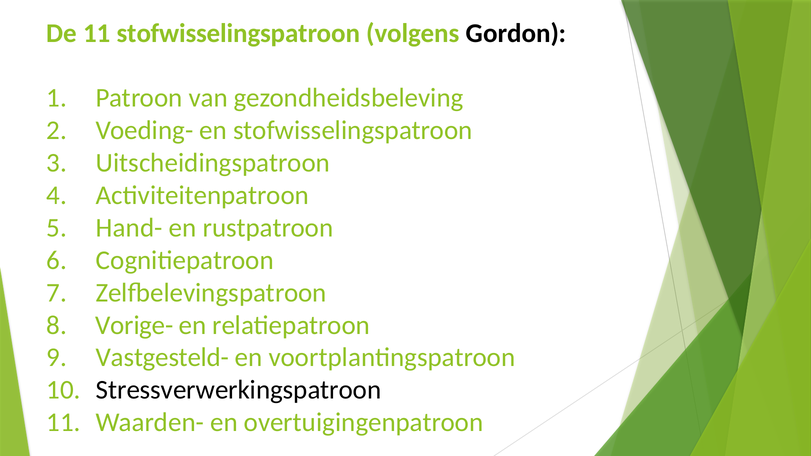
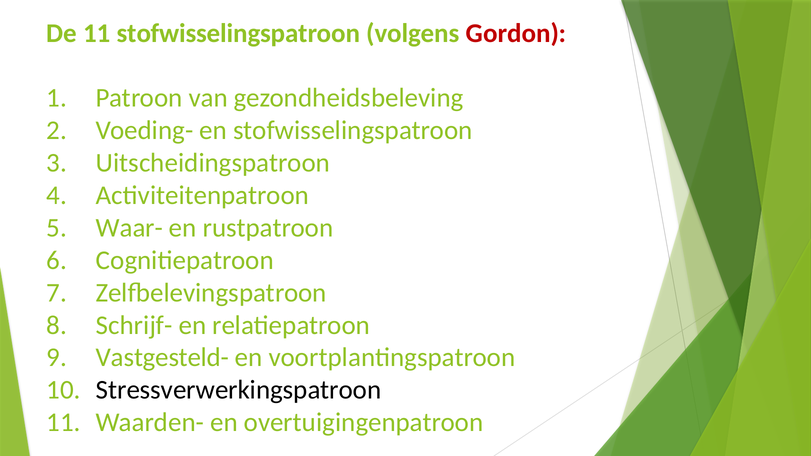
Gordon colour: black -> red
Hand-: Hand- -> Waar-
Vorige-: Vorige- -> Schrijf-
